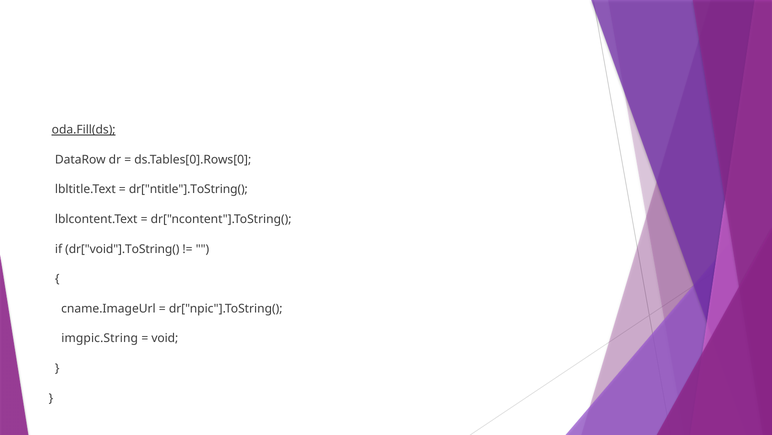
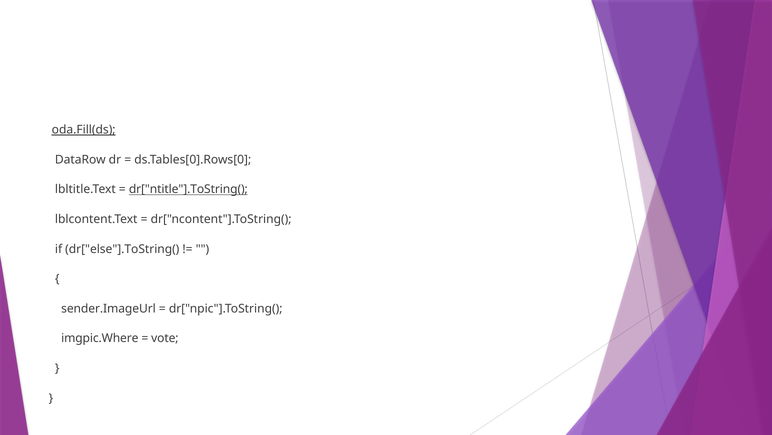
dr["ntitle"].ToString( underline: none -> present
dr["void"].ToString(: dr["void"].ToString( -> dr["else"].ToString(
cname.ImageUrl: cname.ImageUrl -> sender.ImageUrl
imgpic.String: imgpic.String -> imgpic.Where
void: void -> vote
